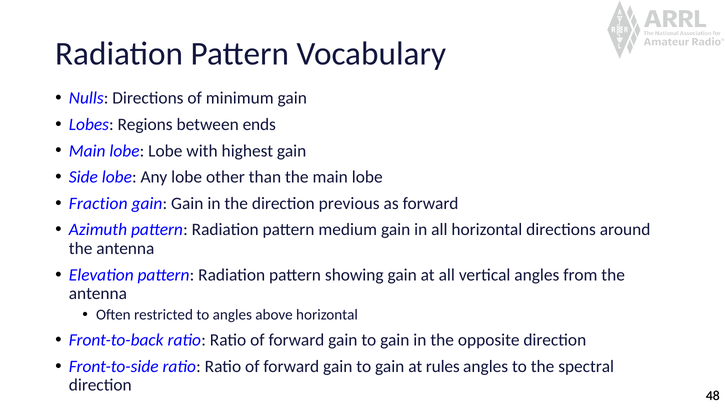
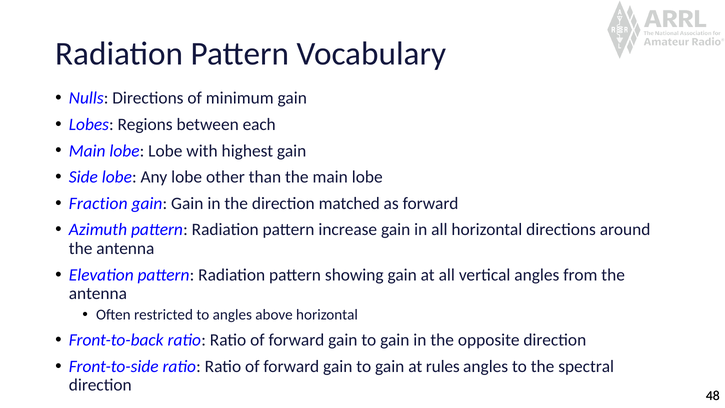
ends: ends -> each
previous: previous -> matched
medium: medium -> increase
